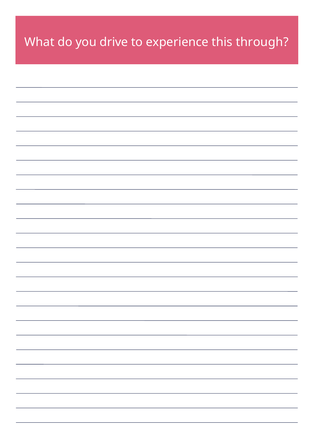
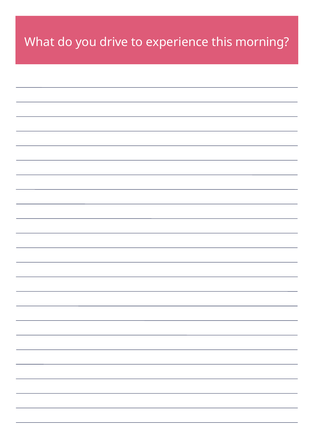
through: through -> morning
